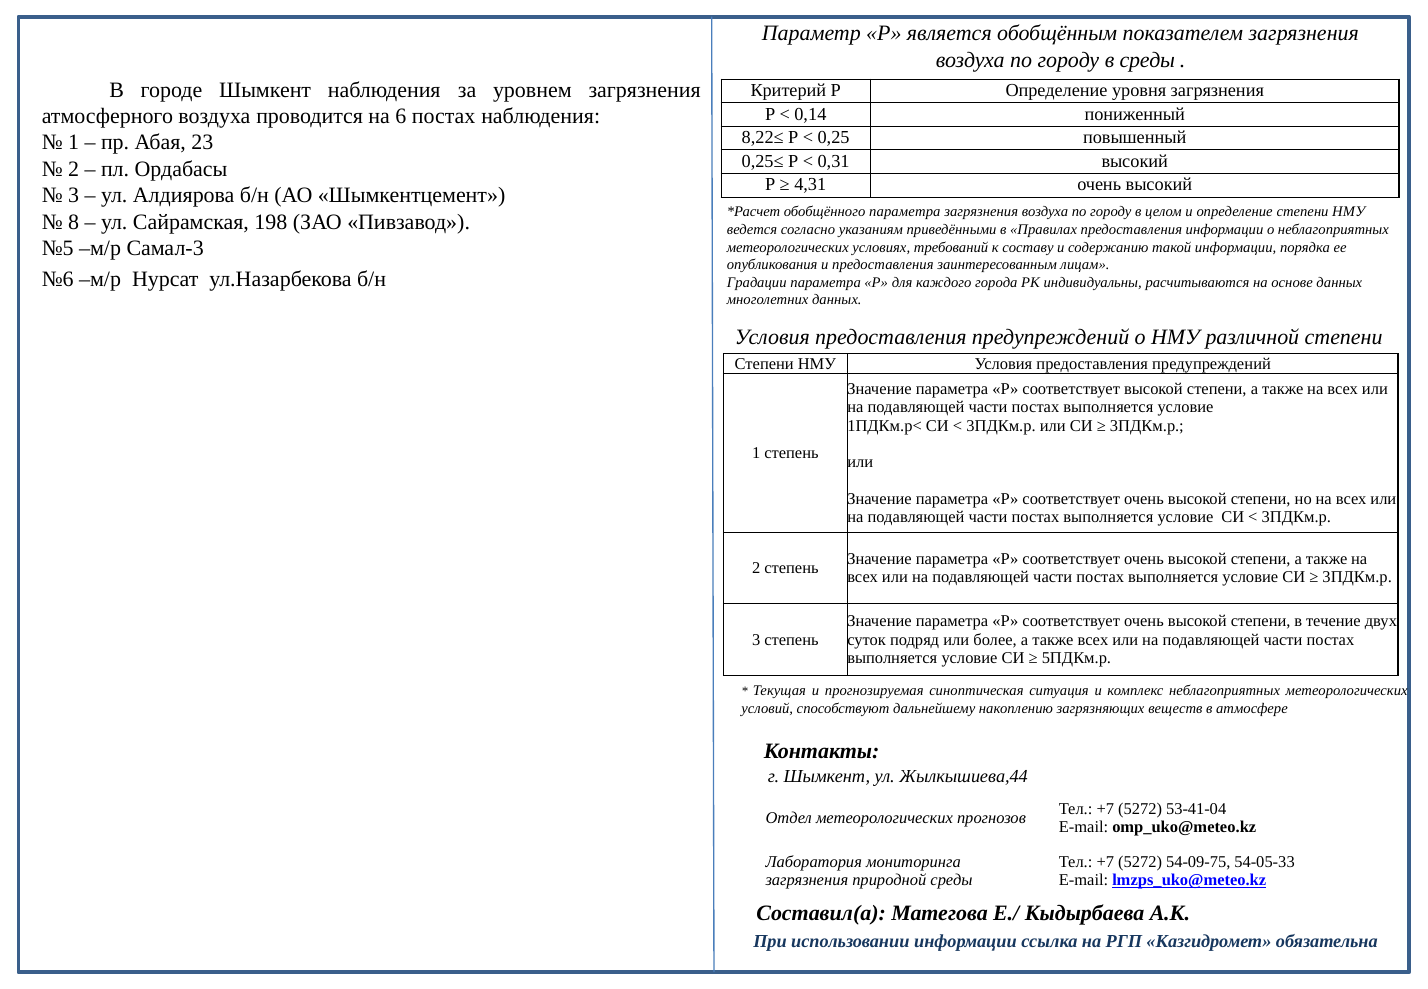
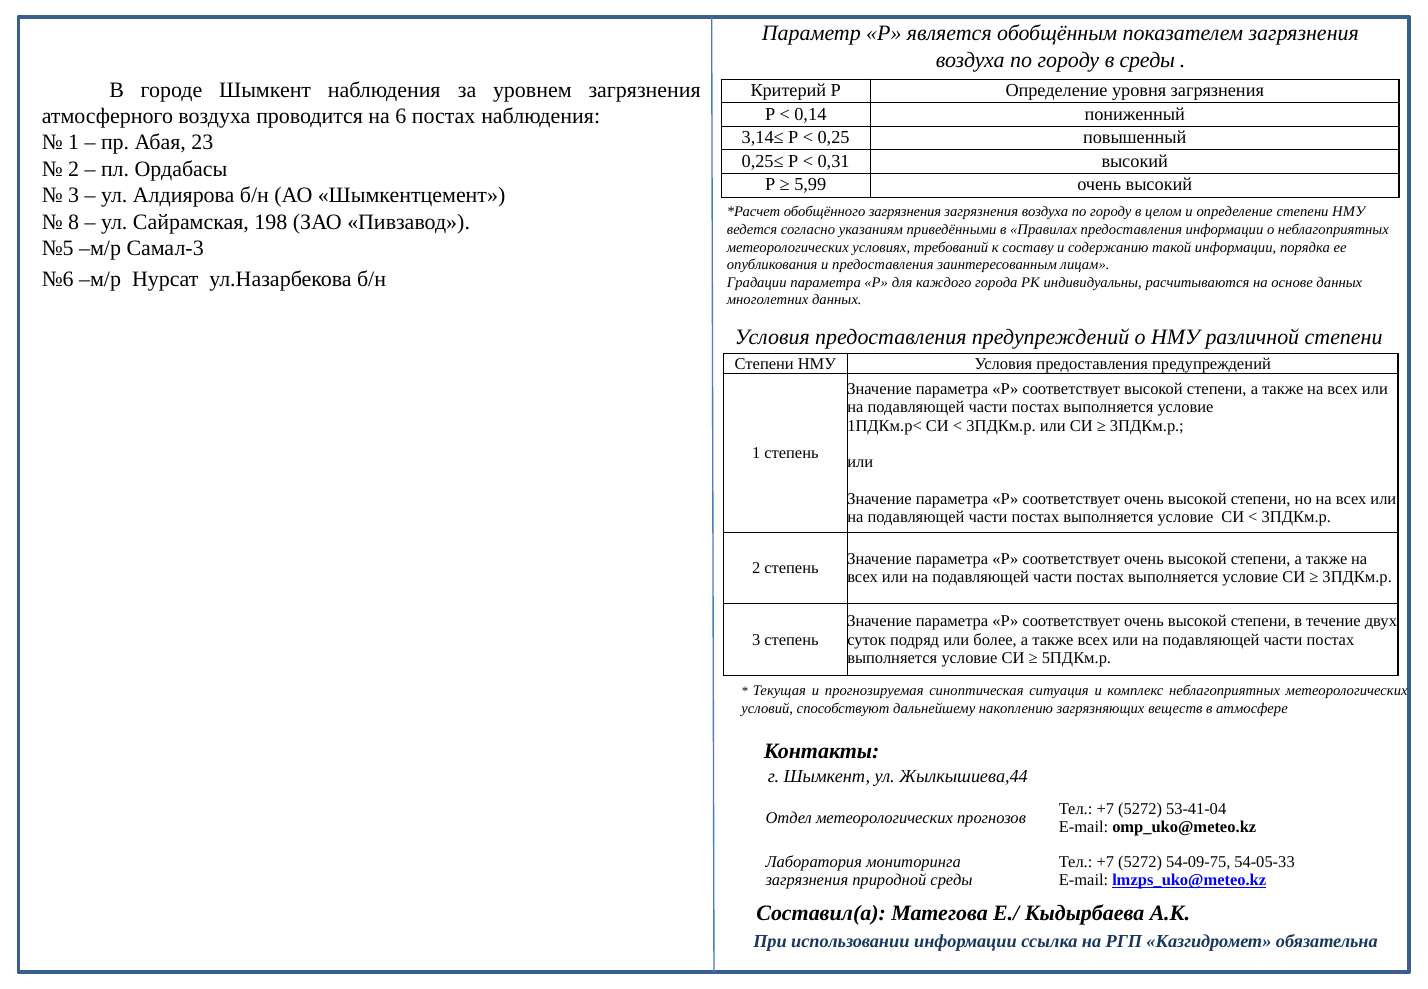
8,22≤: 8,22≤ -> 3,14≤
4,31: 4,31 -> 5,99
обобщённого параметра: параметра -> загрязнения
